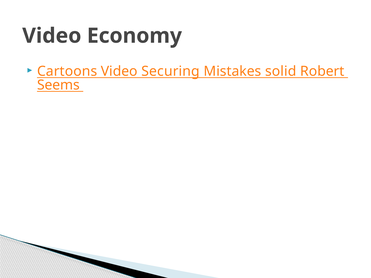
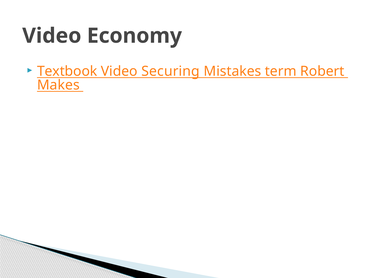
Cartoons: Cartoons -> Textbook
solid: solid -> term
Seems: Seems -> Makes
